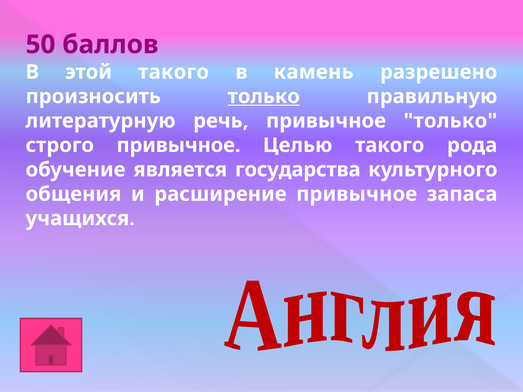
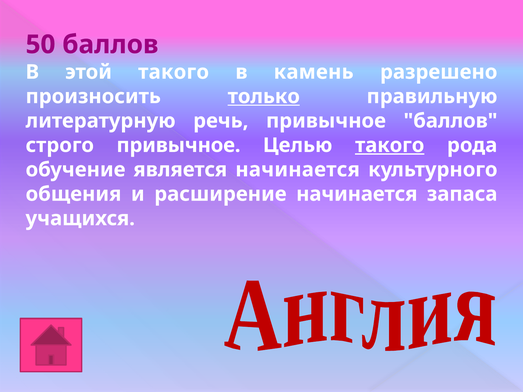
привычное только: только -> баллов
такого at (390, 145) underline: none -> present
является государства: государства -> начинается
расширение привычное: привычное -> начинается
